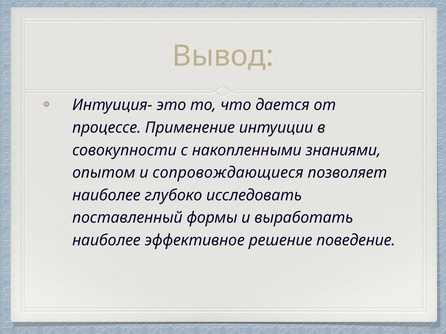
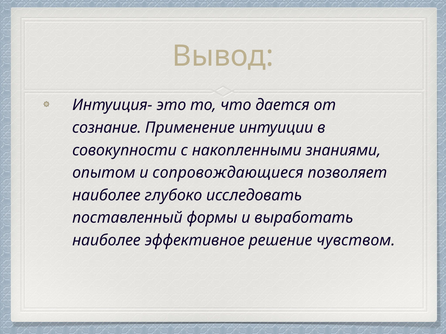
процессе: процессе -> сознание
поведение: поведение -> чувством
